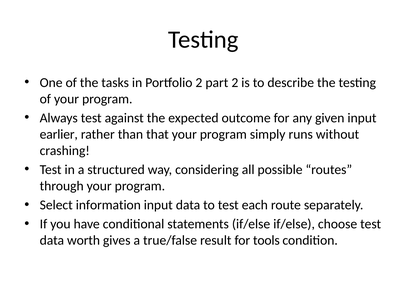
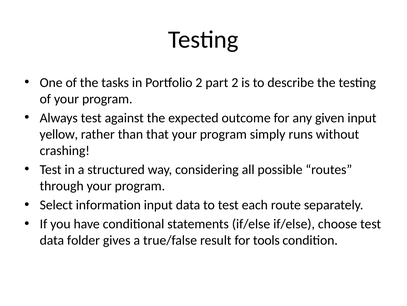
earlier: earlier -> yellow
worth: worth -> folder
